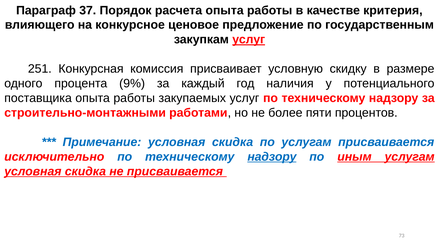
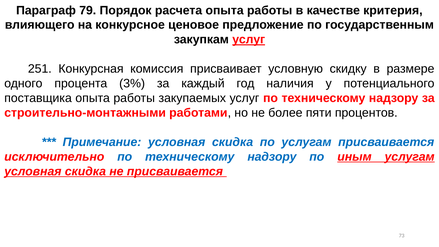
37: 37 -> 79
9%: 9% -> 3%
надзору at (272, 157) underline: present -> none
